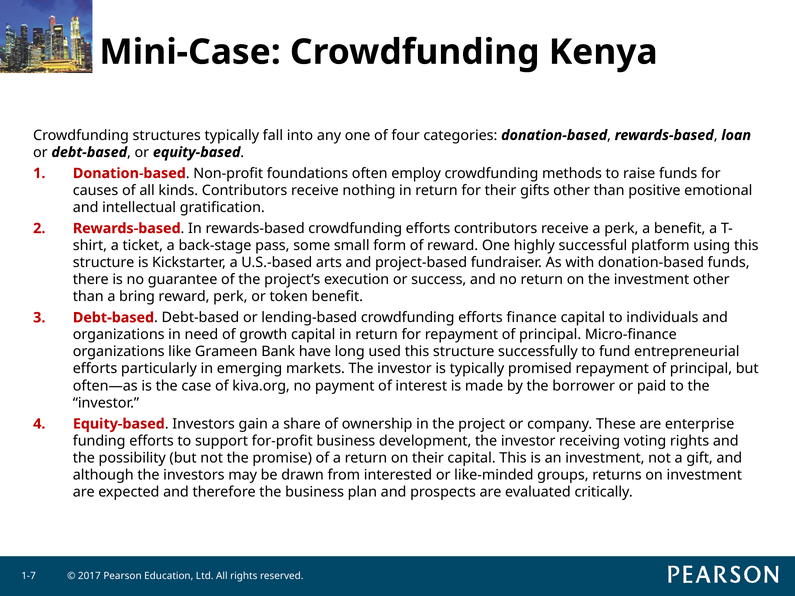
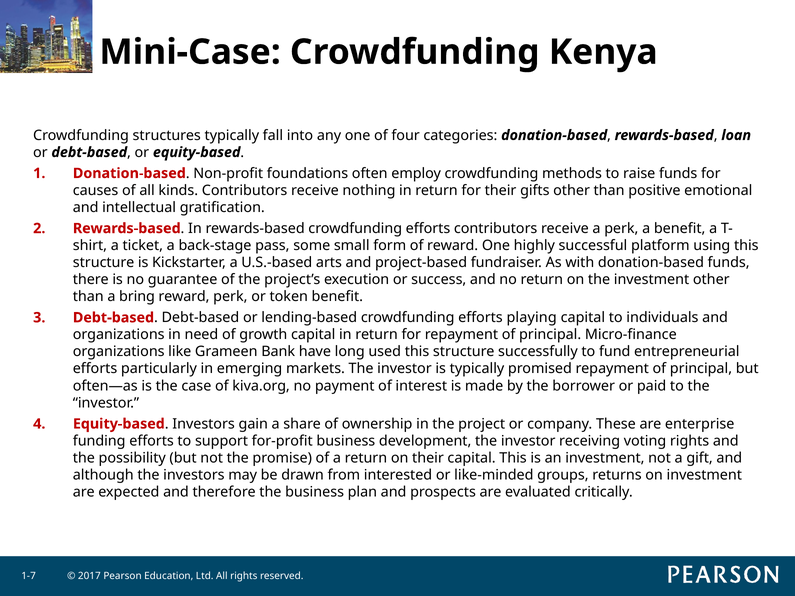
finance: finance -> playing
